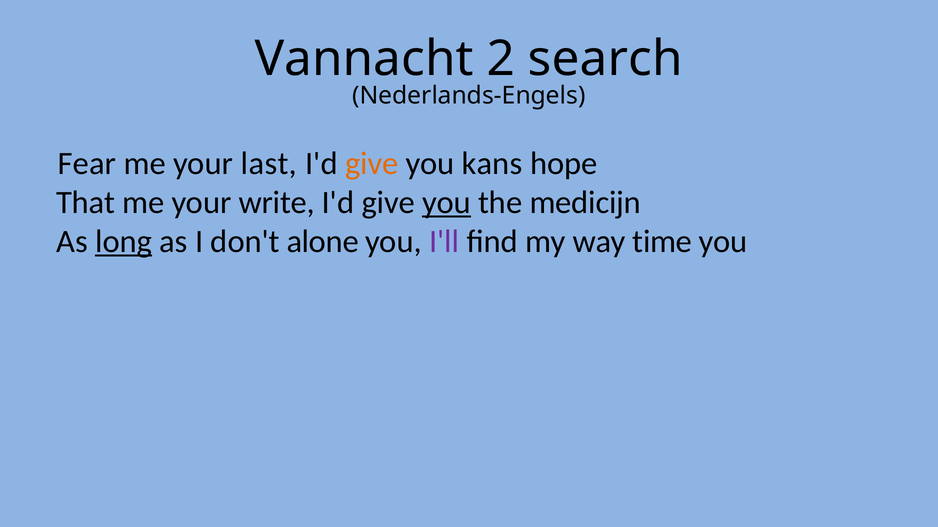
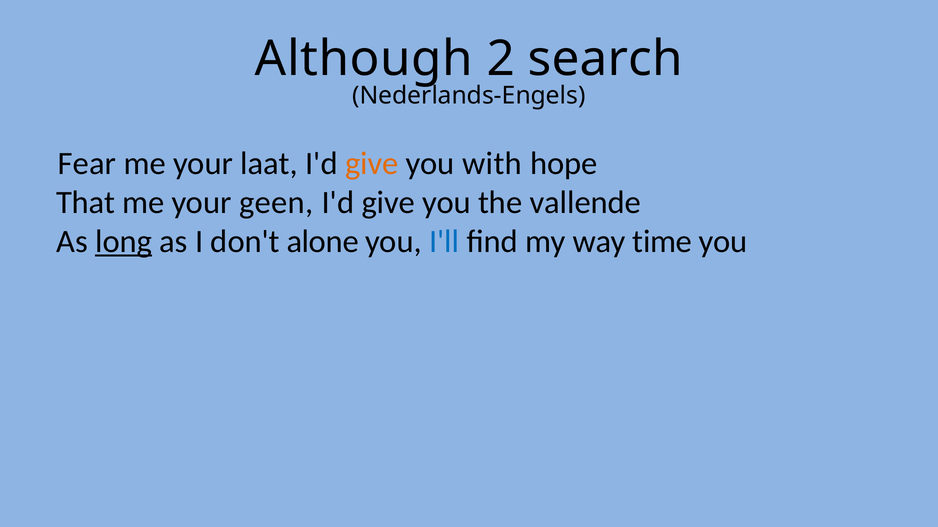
Vannacht: Vannacht -> Although
last: last -> laat
kans: kans -> with
write: write -> geen
you at (446, 203) underline: present -> none
medicijn: medicijn -> vallende
I'll colour: purple -> blue
